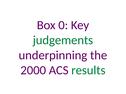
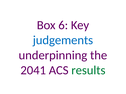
0: 0 -> 6
judgements colour: green -> blue
2000: 2000 -> 2041
